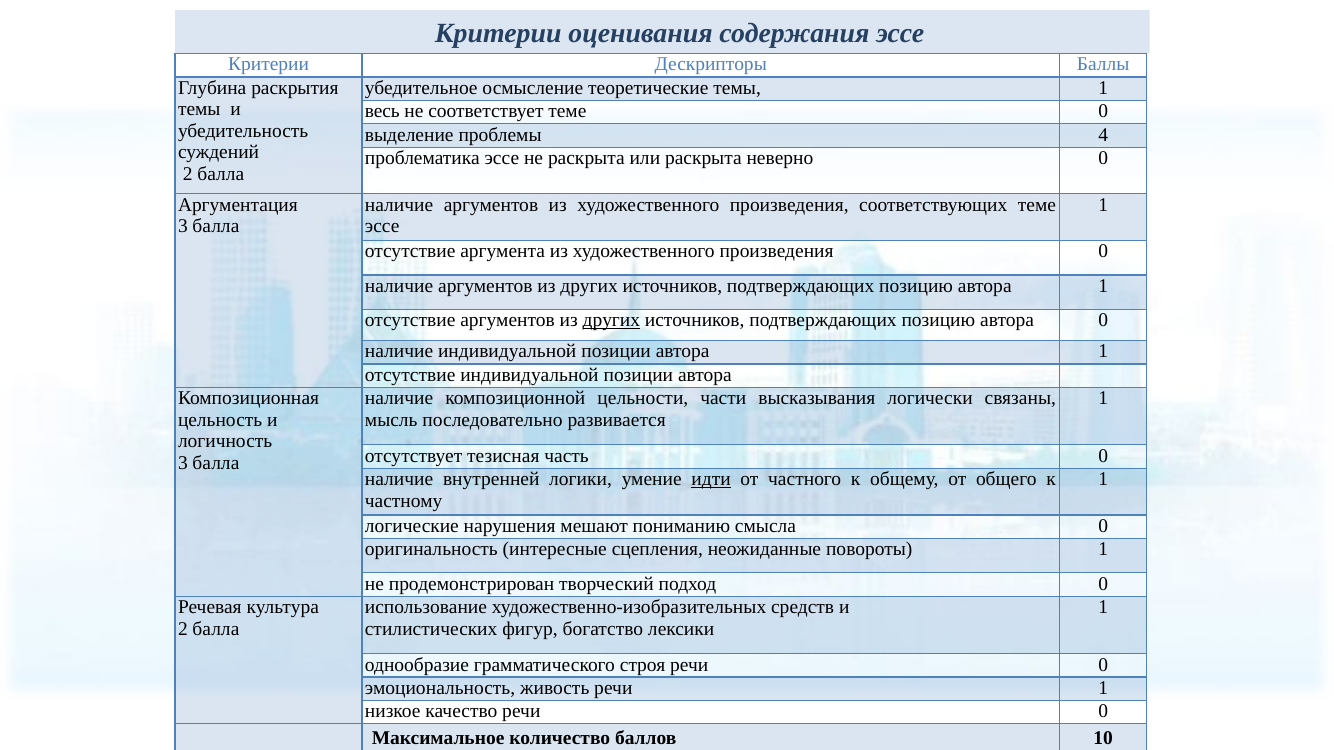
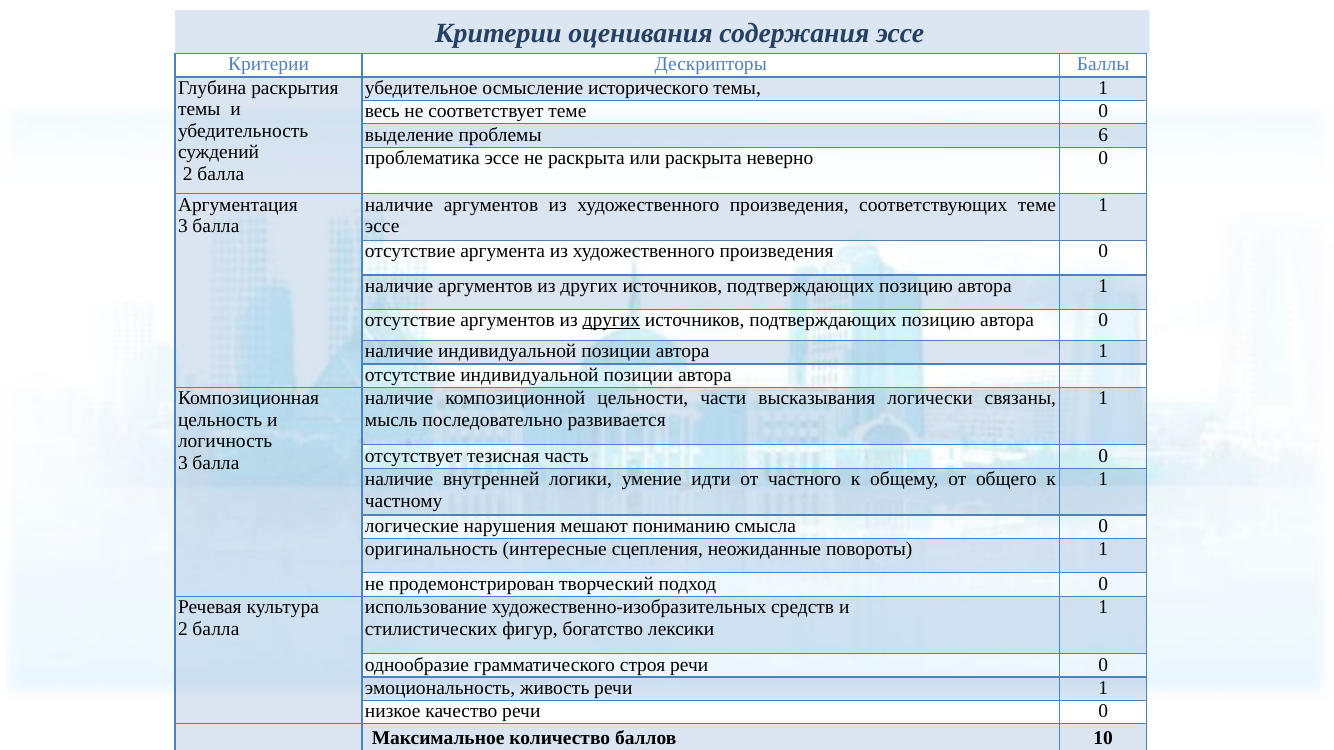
теоретические: теоретические -> исторического
4: 4 -> 6
идти underline: present -> none
